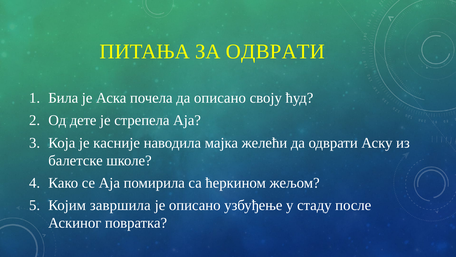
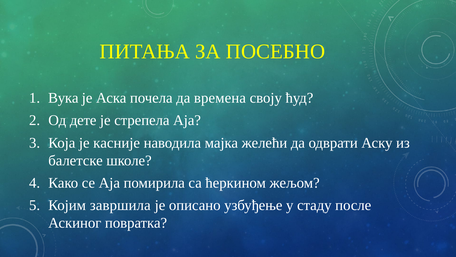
ЗА ОДВРАТИ: ОДВРАТИ -> ПОСЕБНО
Била: Била -> Вука
да описано: описано -> времена
